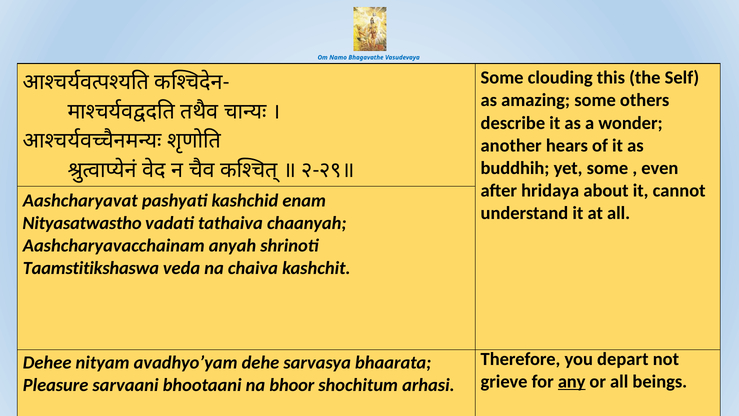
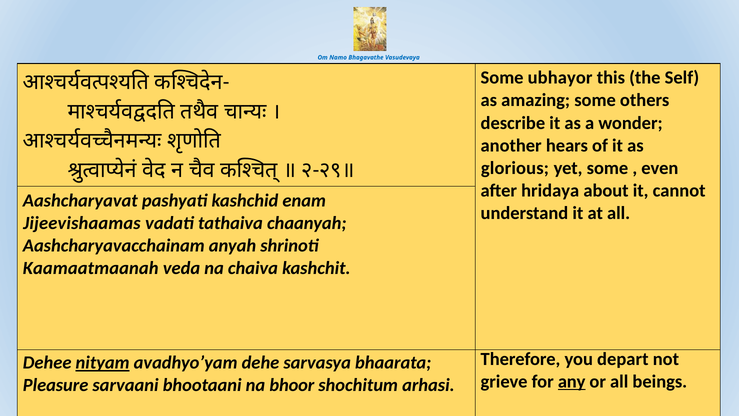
clouding: clouding -> ubhayor
buddhih: buddhih -> glorious
Nityasatwastho: Nityasatwastho -> Jijeevishaamas
Taamstitikshaswa: Taamstitikshaswa -> Kaamaatmaanah
nityam underline: none -> present
